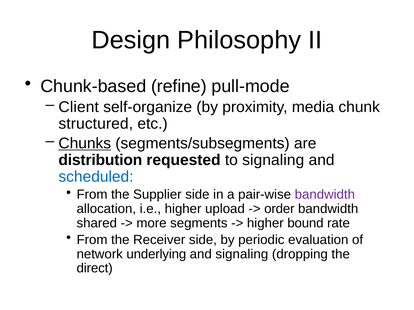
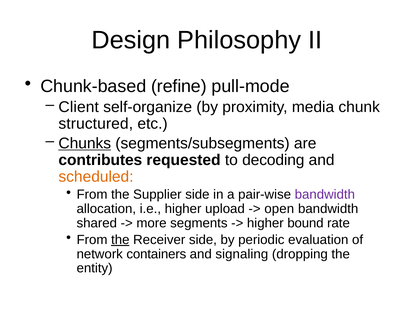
distribution: distribution -> contributes
to signaling: signaling -> decoding
scheduled colour: blue -> orange
order: order -> open
the at (120, 240) underline: none -> present
underlying: underlying -> containers
direct: direct -> entity
